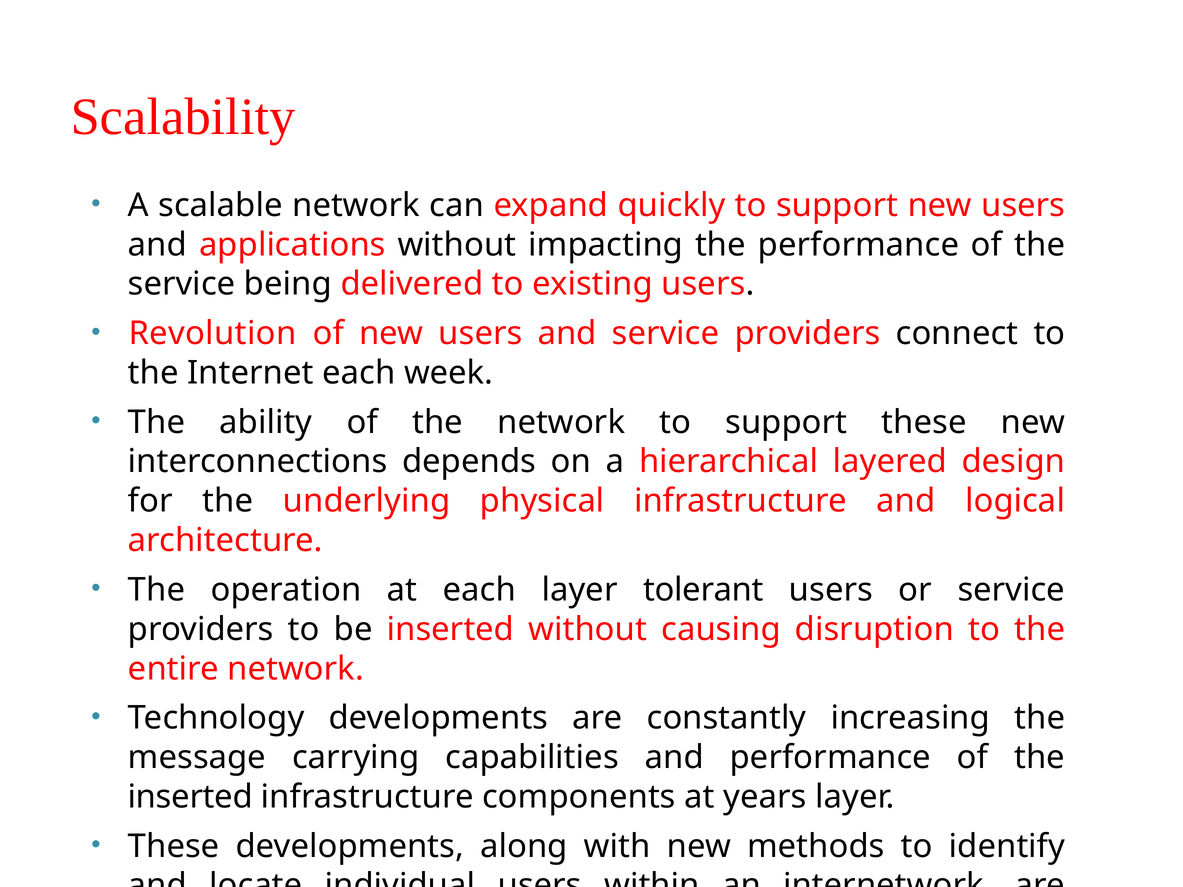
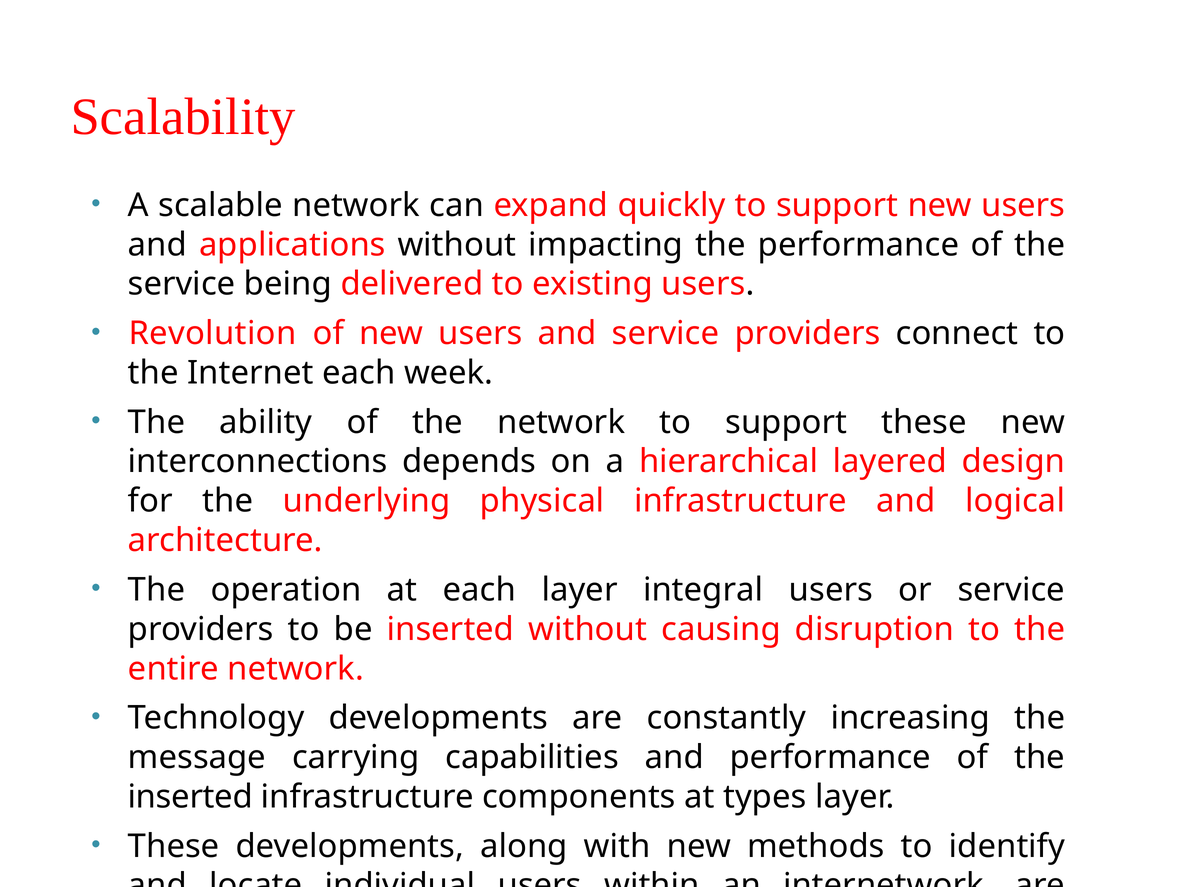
tolerant: tolerant -> integral
years: years -> types
